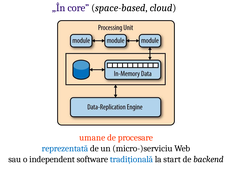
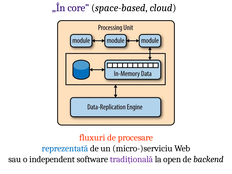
umane: umane -> fluxuri
tradițională colour: blue -> purple
start: start -> open
